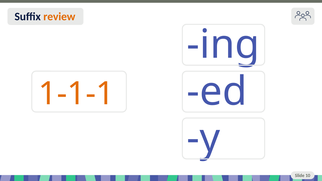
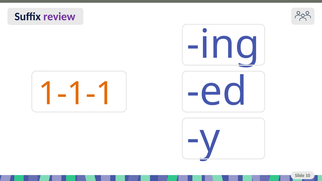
review colour: orange -> purple
